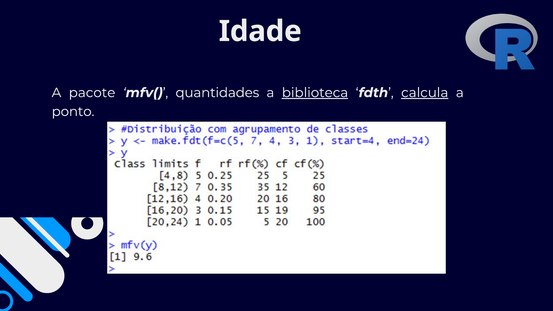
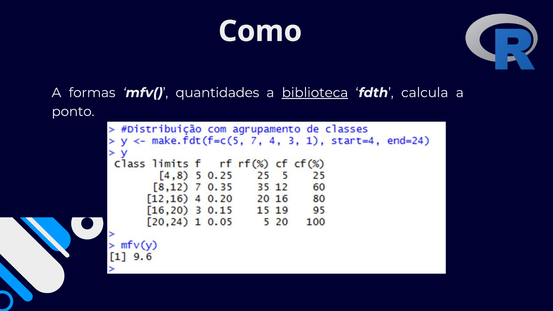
Idade: Idade -> Como
pacote: pacote -> formas
calcula underline: present -> none
